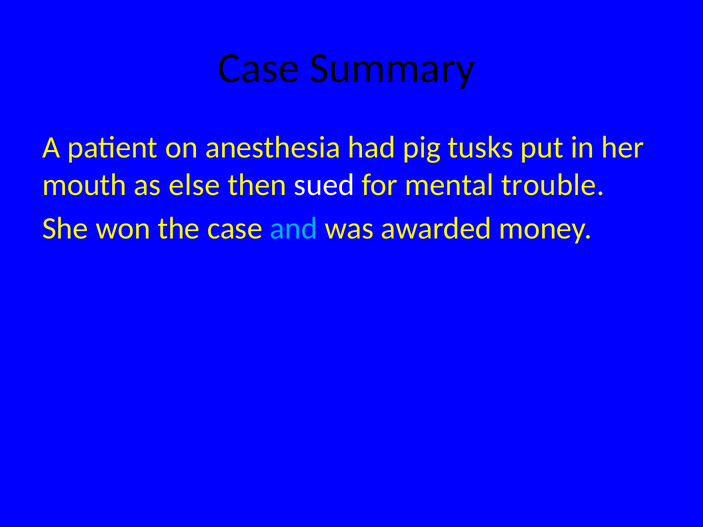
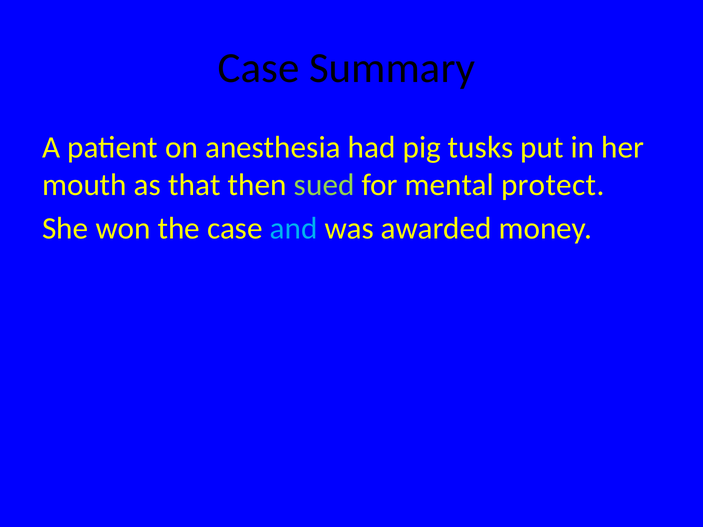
else: else -> that
sued colour: white -> light green
trouble: trouble -> protect
